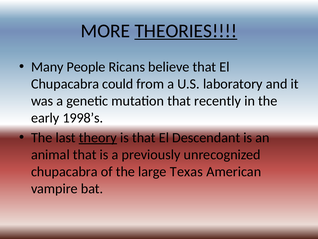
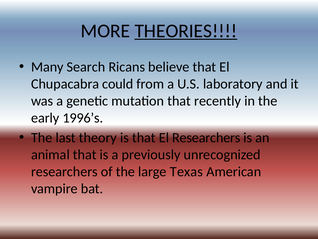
People: People -> Search
1998’s: 1998’s -> 1996’s
theory underline: present -> none
El Descendant: Descendant -> Researchers
chupacabra at (64, 171): chupacabra -> researchers
